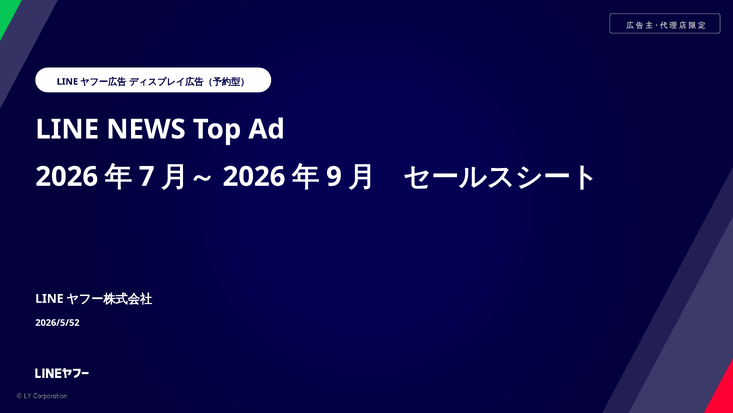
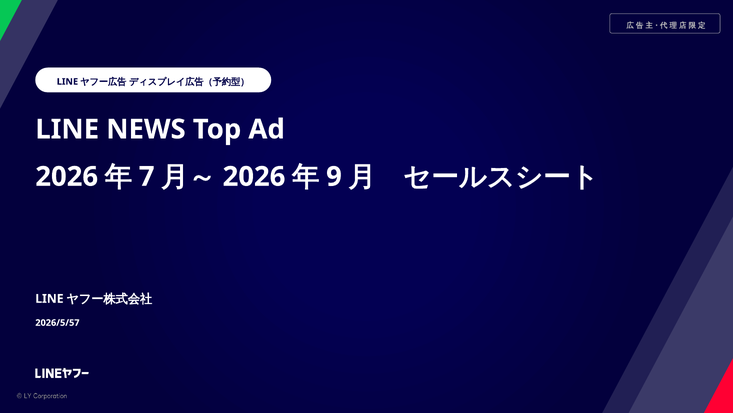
2026/5/52: 2026/5/52 -> 2026/5/57
